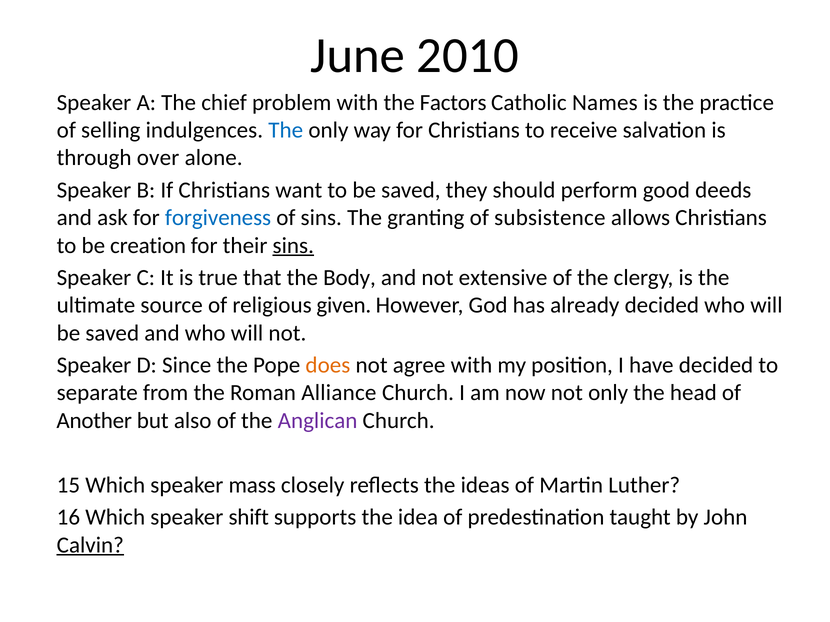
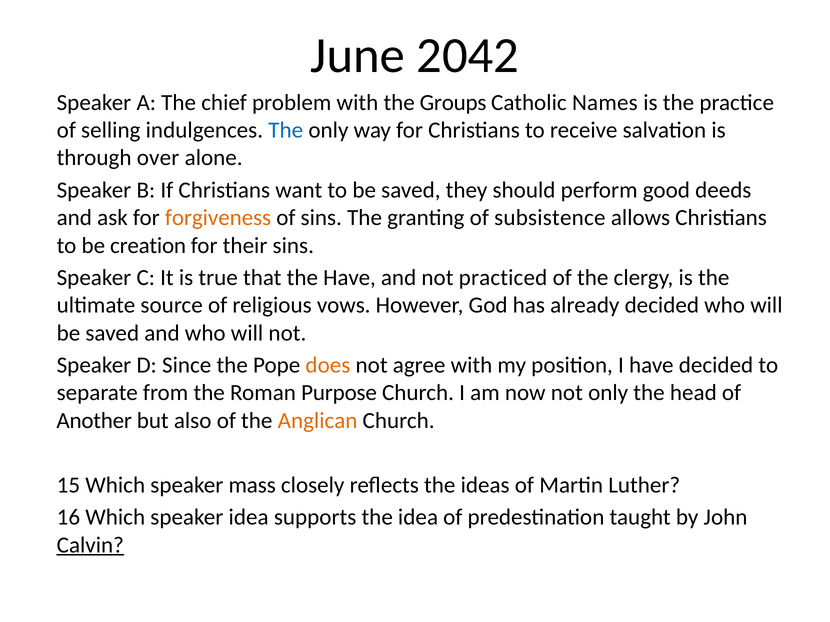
2010: 2010 -> 2042
Factors: Factors -> Groups
forgiveness colour: blue -> orange
sins at (293, 246) underline: present -> none
the Body: Body -> Have
extensive: extensive -> practiced
given: given -> vows
Alliance: Alliance -> Purpose
Anglican colour: purple -> orange
speaker shift: shift -> idea
